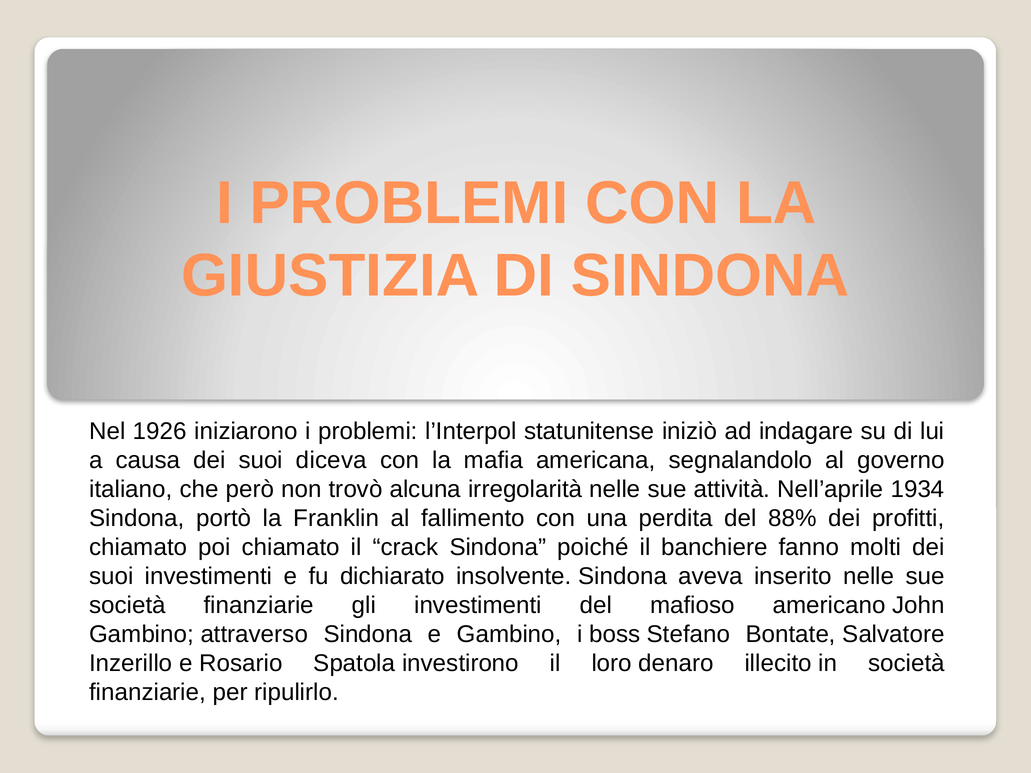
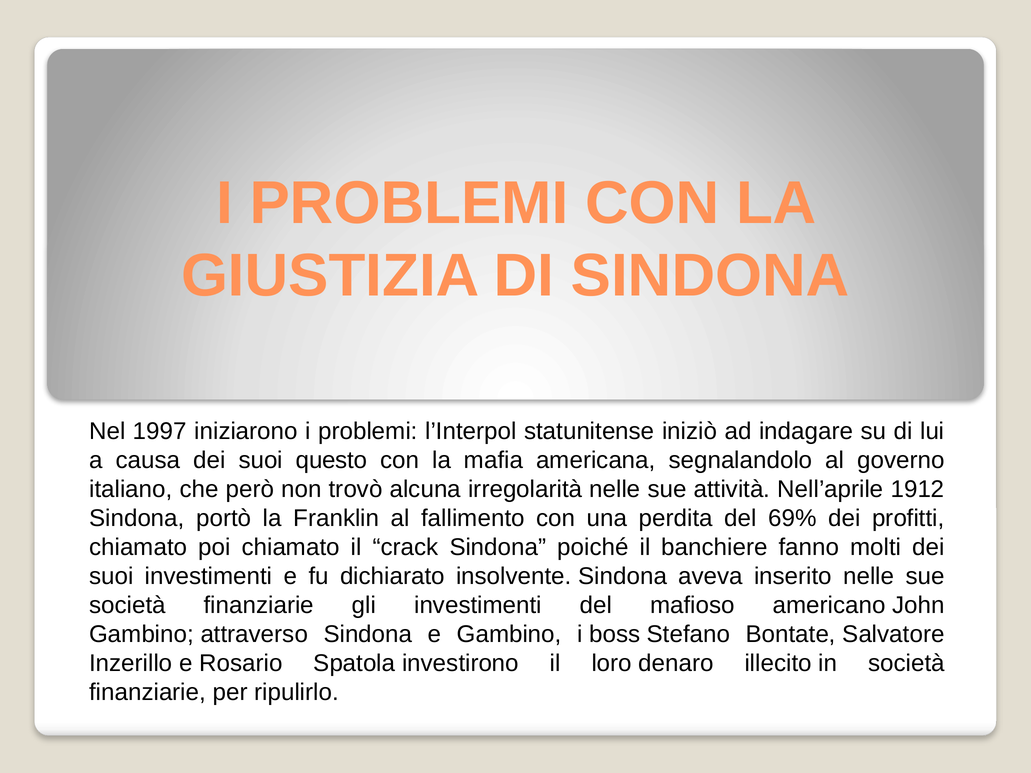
1926: 1926 -> 1997
diceva: diceva -> questo
1934: 1934 -> 1912
88%: 88% -> 69%
